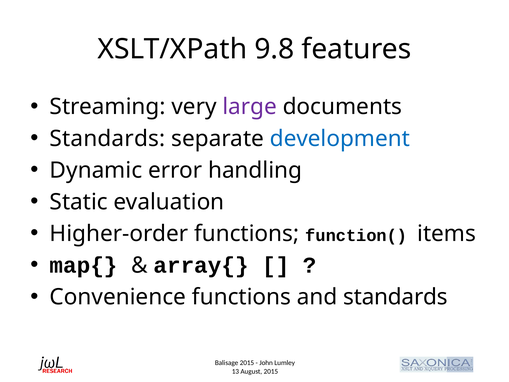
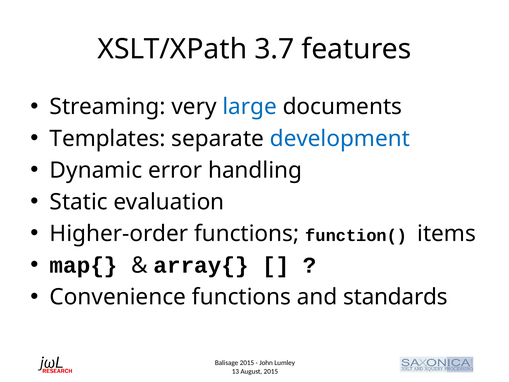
9.8: 9.8 -> 3.7
large colour: purple -> blue
Standards at (107, 138): Standards -> Templates
